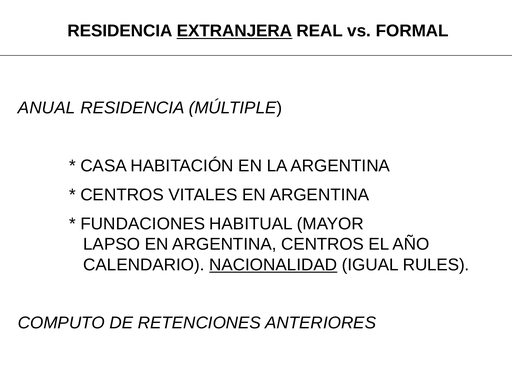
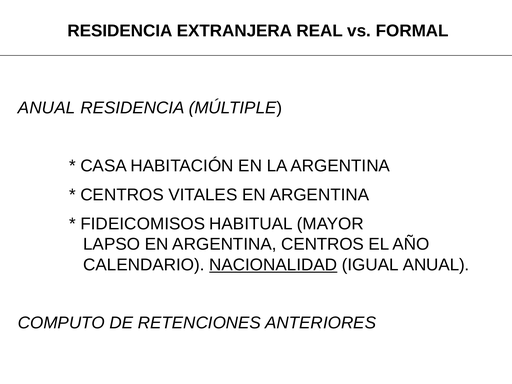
EXTRANJERA underline: present -> none
FUNDACIONES: FUNDACIONES -> FIDEICOMISOS
IGUAL RULES: RULES -> ANUAL
